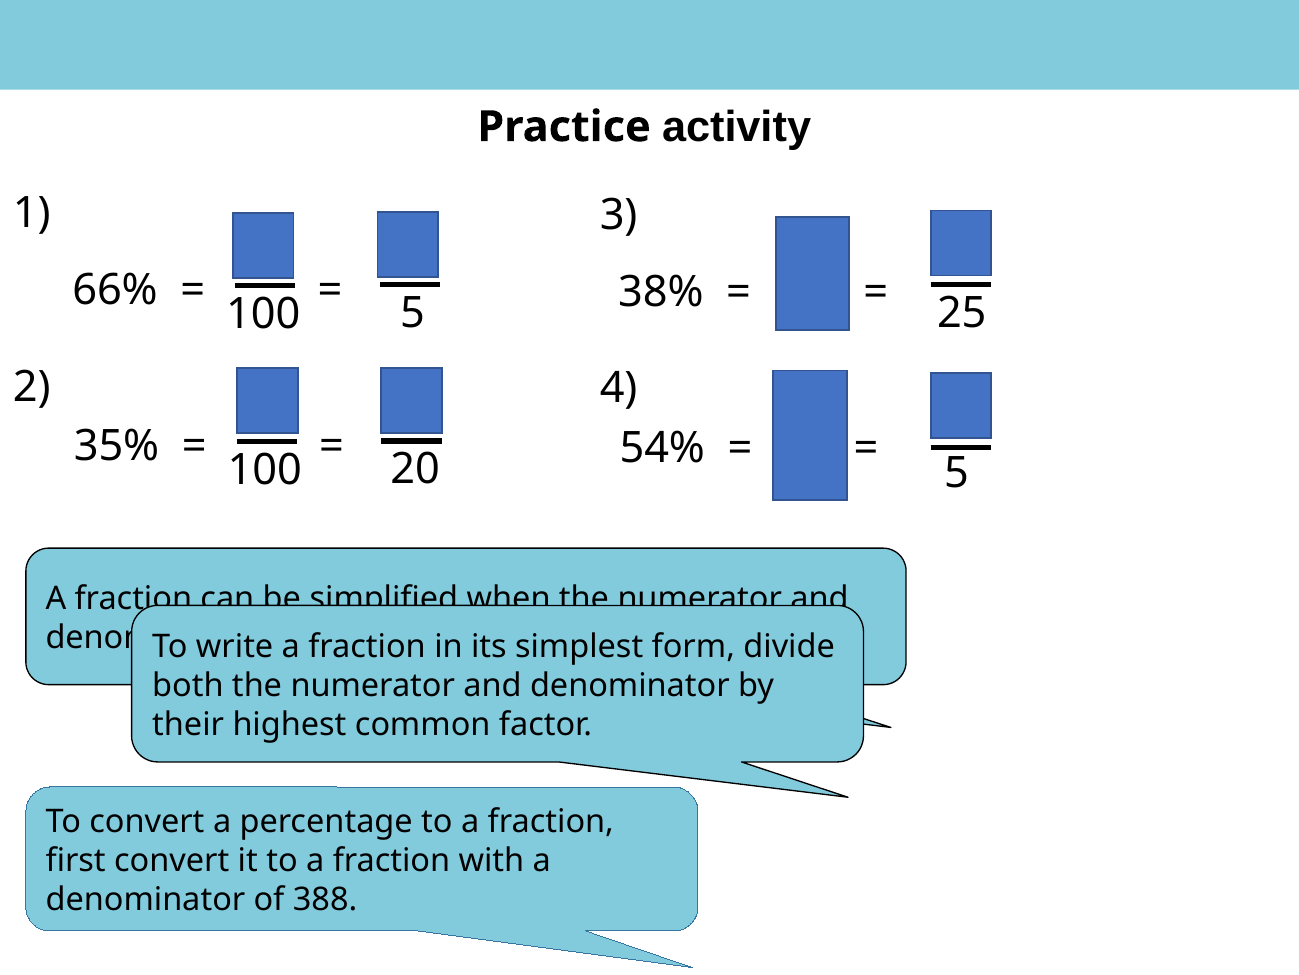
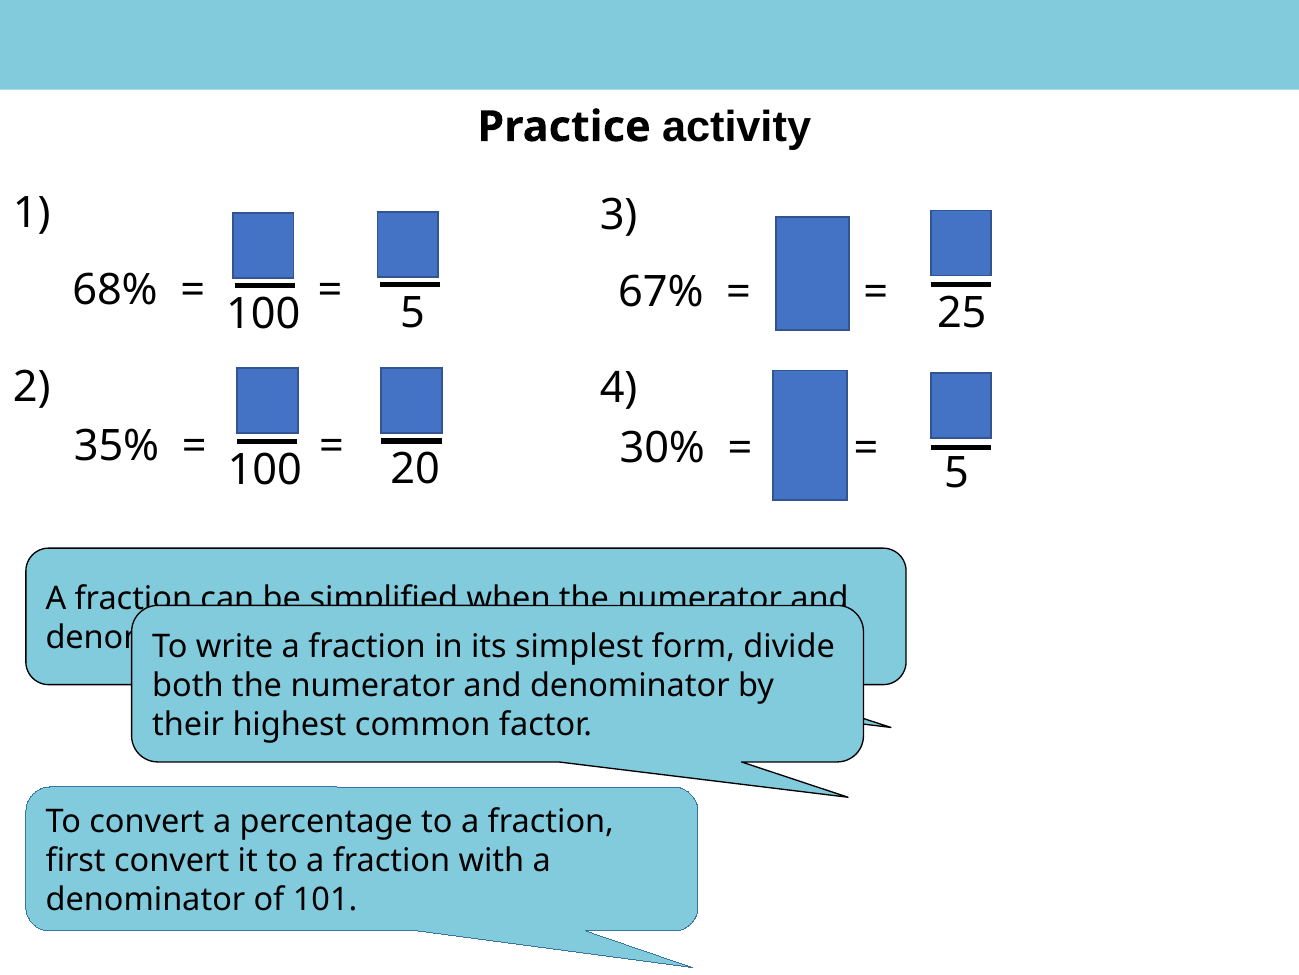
66%: 66% -> 68%
38%: 38% -> 67%
54%: 54% -> 30%
388: 388 -> 101
